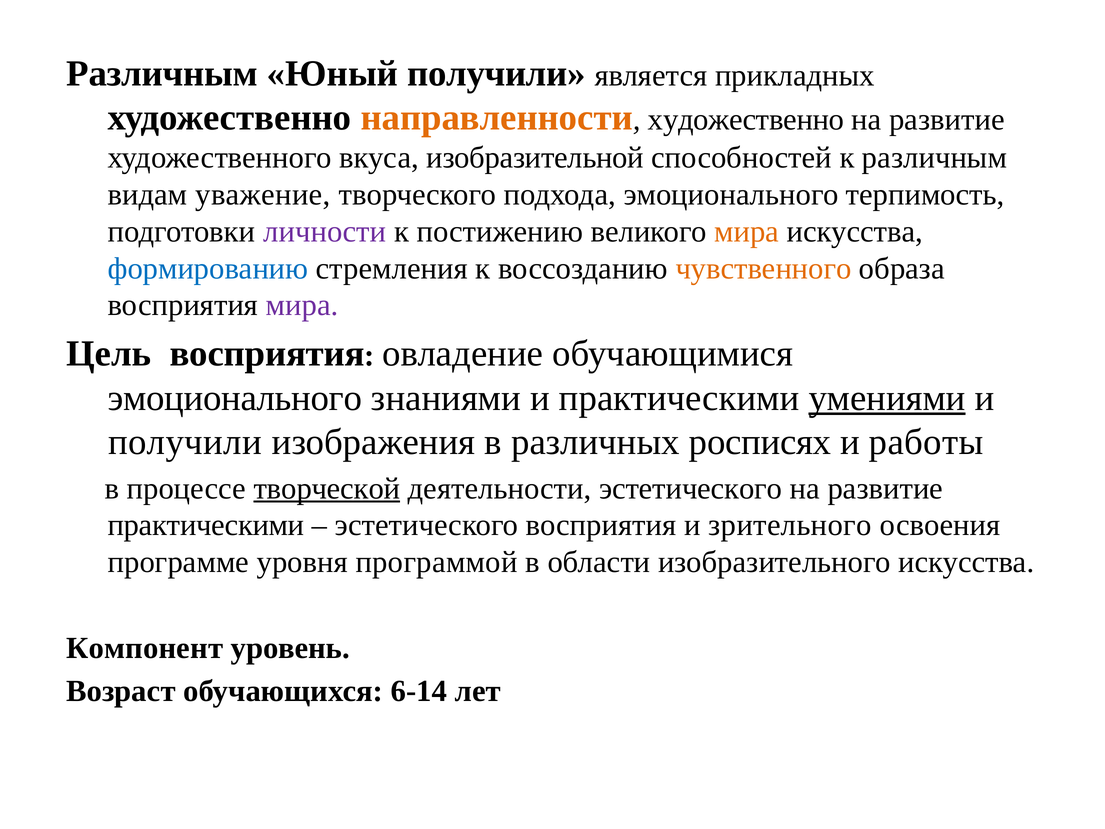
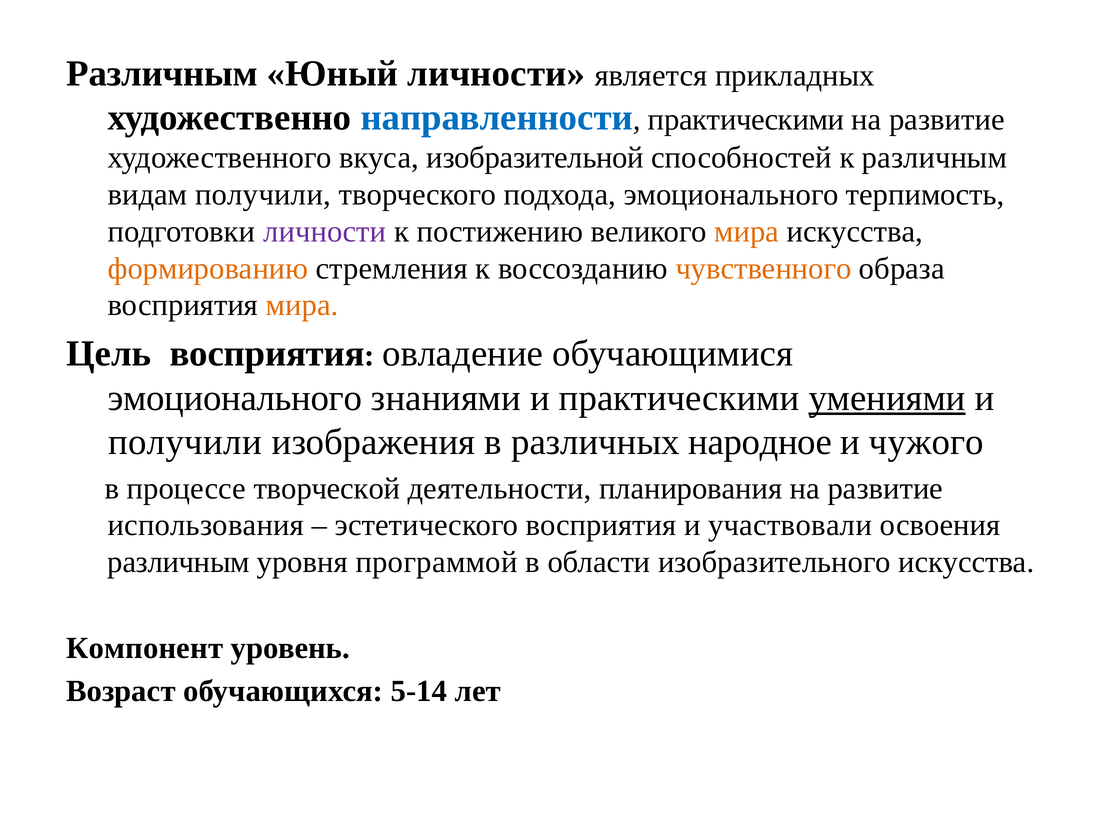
Юный получили: получили -> личности
направленности colour: orange -> blue
художественно at (746, 120): художественно -> практическими
видам уважение: уважение -> получили
формированию colour: blue -> orange
мира at (302, 305) colour: purple -> orange
росписях: росписях -> народное
работы: работы -> чужого
творческой underline: present -> none
деятельности эстетического: эстетического -> планирования
практическими at (206, 525): практическими -> использования
зрительного: зрительного -> участвовали
программе at (178, 562): программе -> различным
6-14: 6-14 -> 5-14
